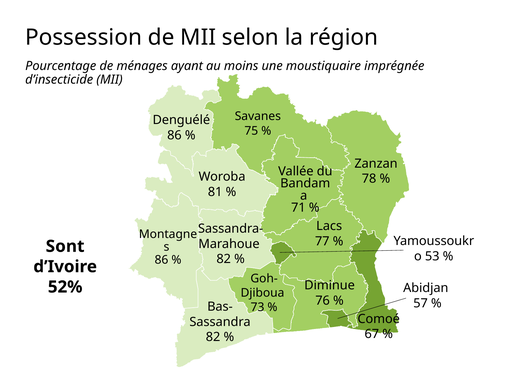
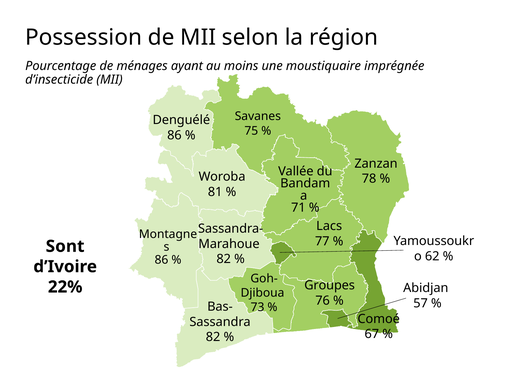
53: 53 -> 62
Diminue: Diminue -> Groupes
52%: 52% -> 22%
